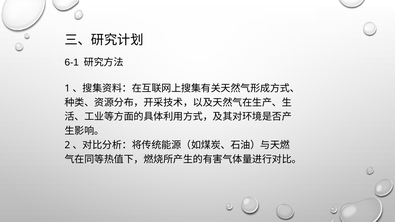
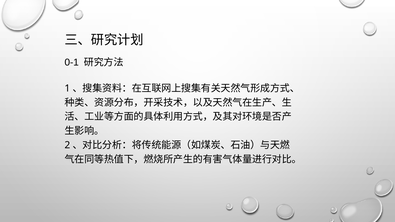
6-1: 6-1 -> 0-1
